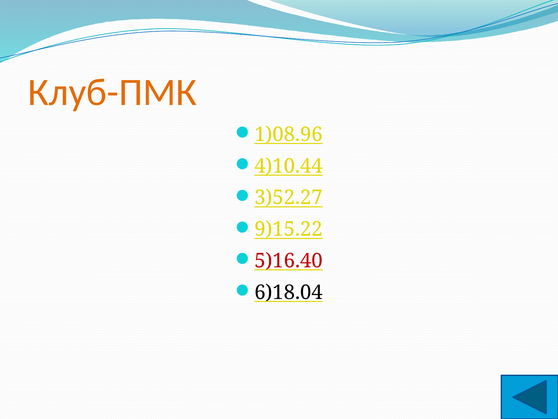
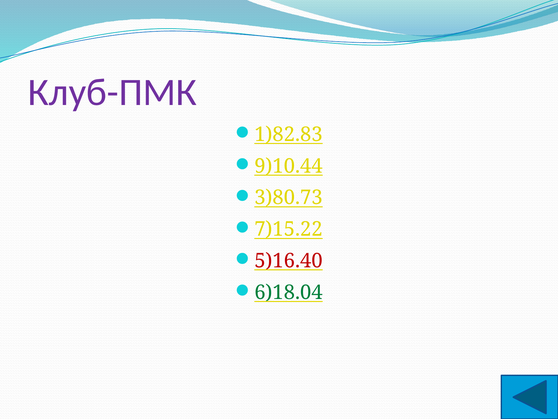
Клуб-ПМК colour: orange -> purple
1)08.96: 1)08.96 -> 1)82.83
4)10.44: 4)10.44 -> 9)10.44
3)52.27: 3)52.27 -> 3)80.73
9)15.22: 9)15.22 -> 7)15.22
6)18.04 colour: black -> green
